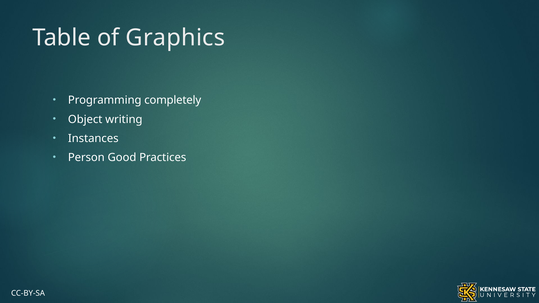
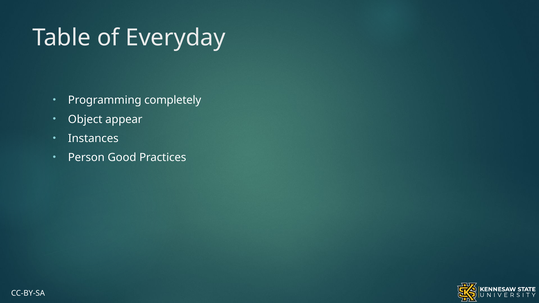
Graphics: Graphics -> Everyday
writing: writing -> appear
